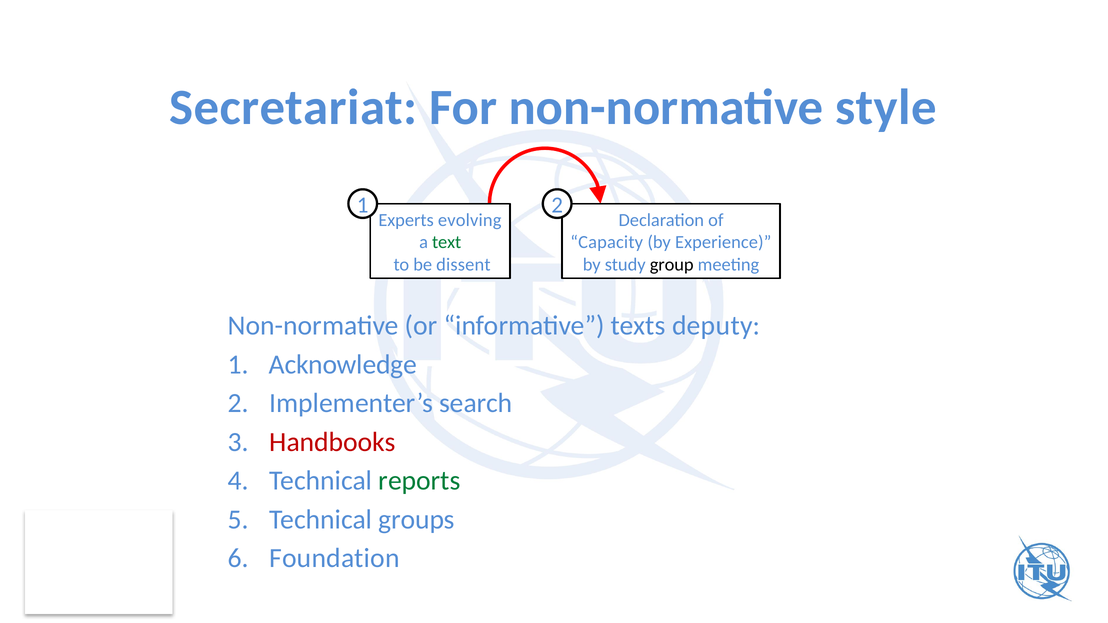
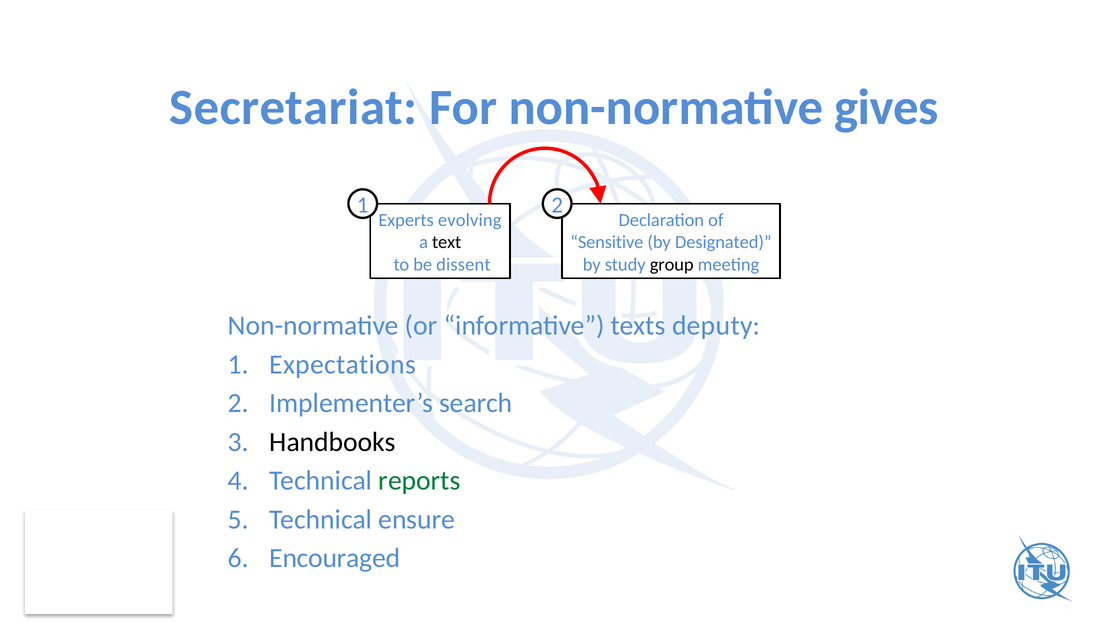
style: style -> gives
text colour: green -> black
Capacity: Capacity -> Sensitive
Experience: Experience -> Designated
Acknowledge: Acknowledge -> Expectations
Handbooks colour: red -> black
groups: groups -> ensure
Foundation: Foundation -> Encouraged
